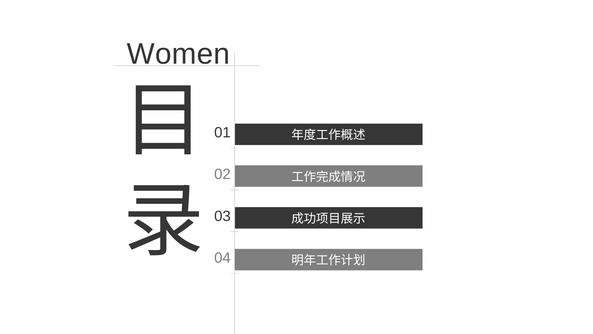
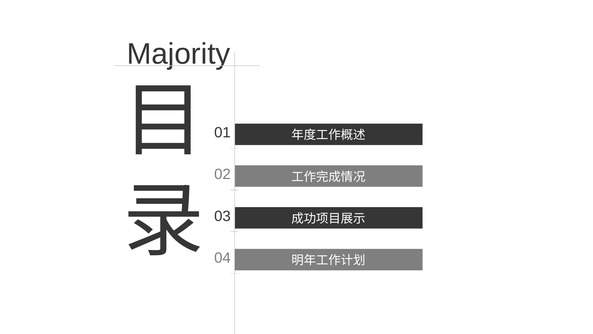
Women: Women -> Majority
